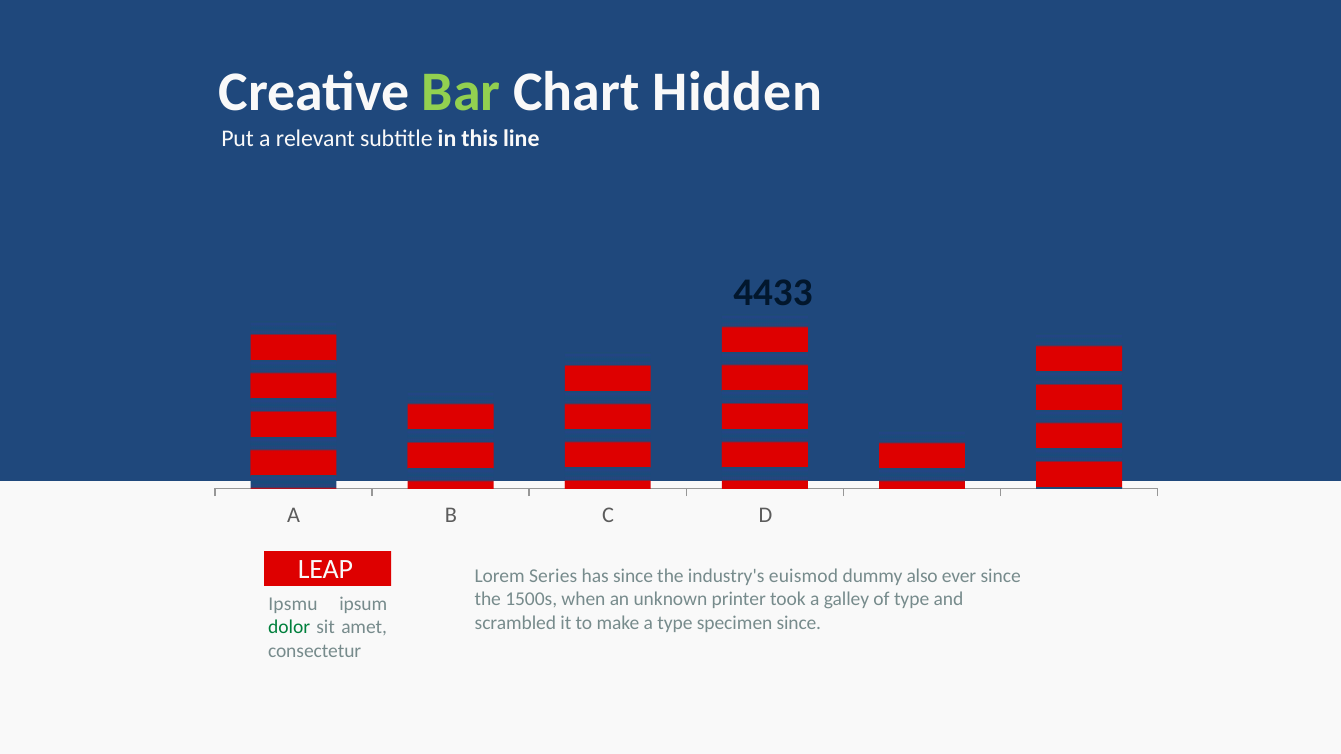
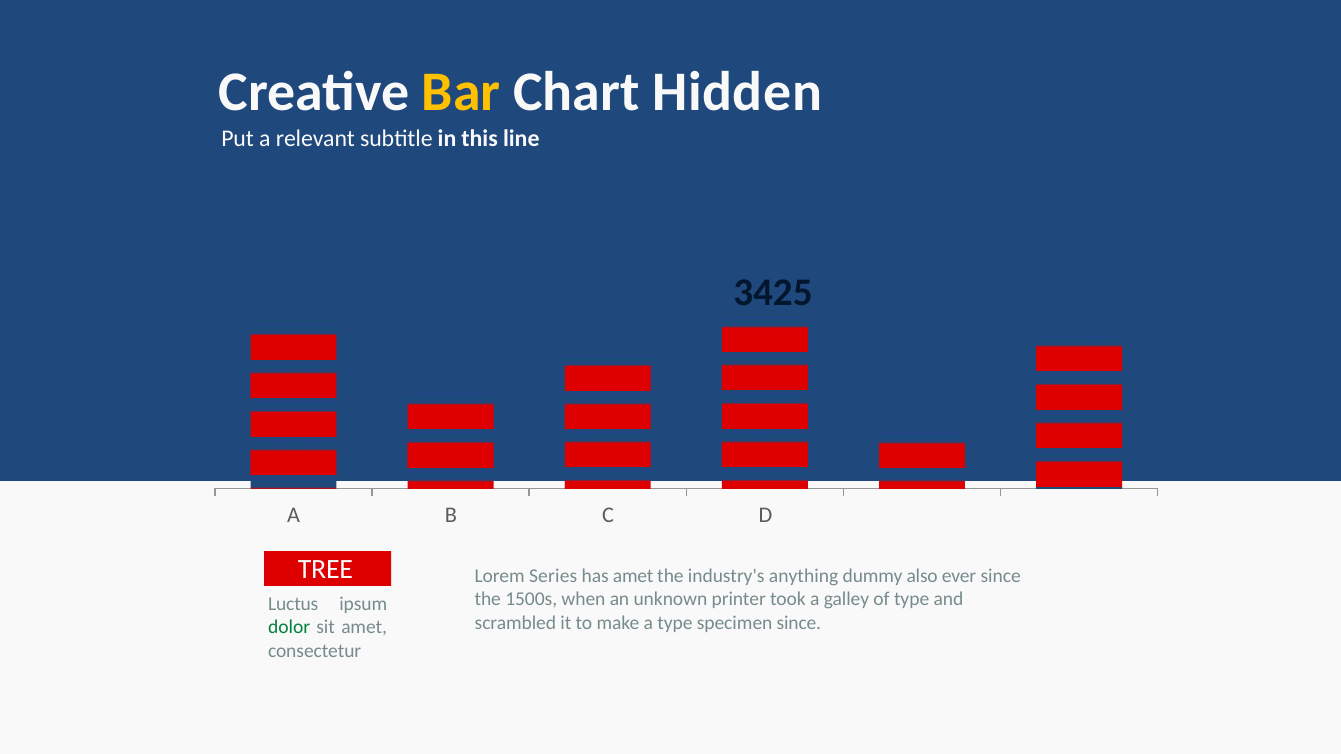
Bar colour: light green -> yellow
4433: 4433 -> 3425
LEAP: LEAP -> TREE
has since: since -> amet
euismod: euismod -> anything
Ipsmu: Ipsmu -> Luctus
